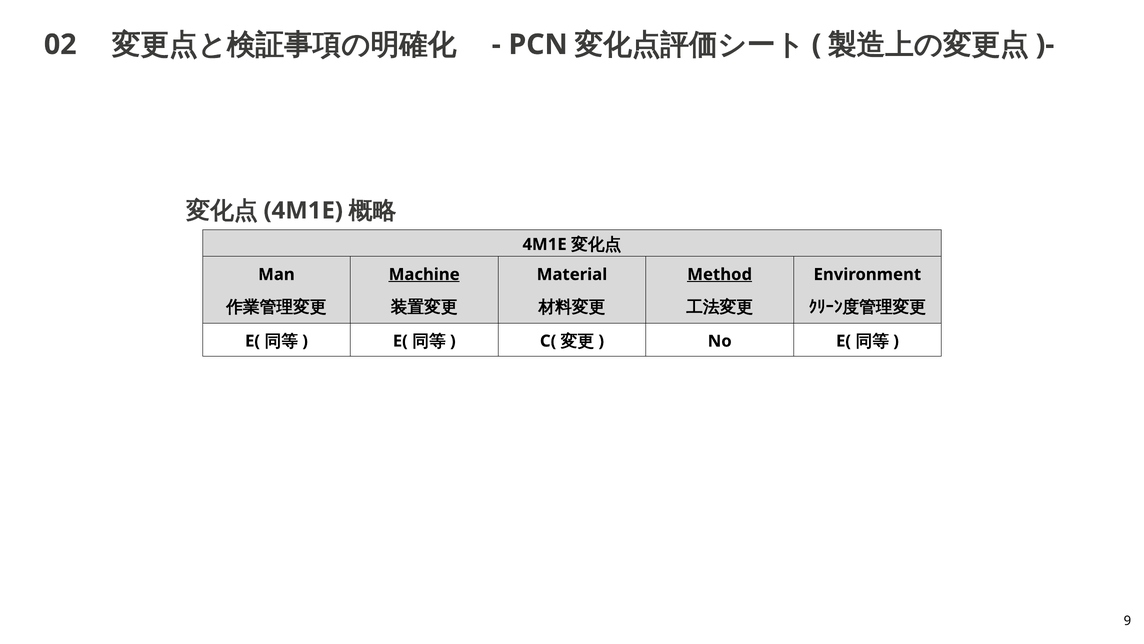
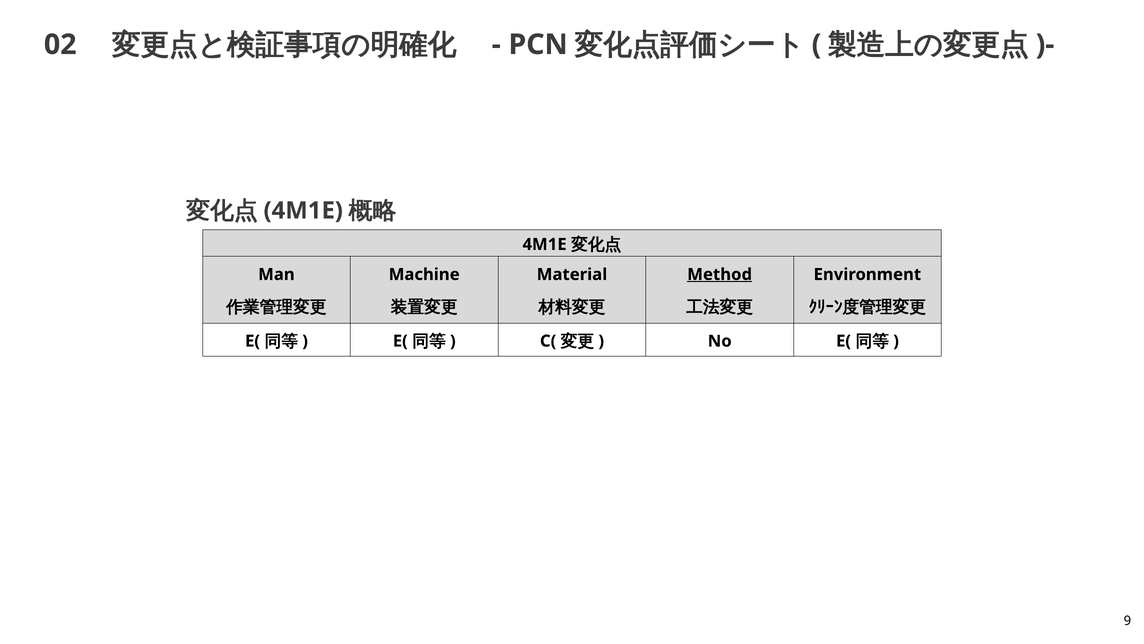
Machine underline: present -> none
